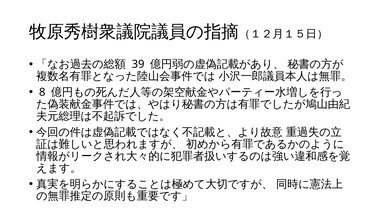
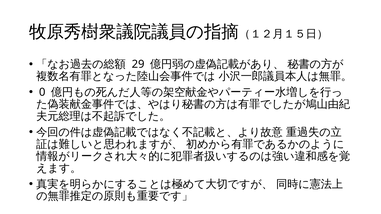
39: 39 -> 29
8: 8 -> 0
